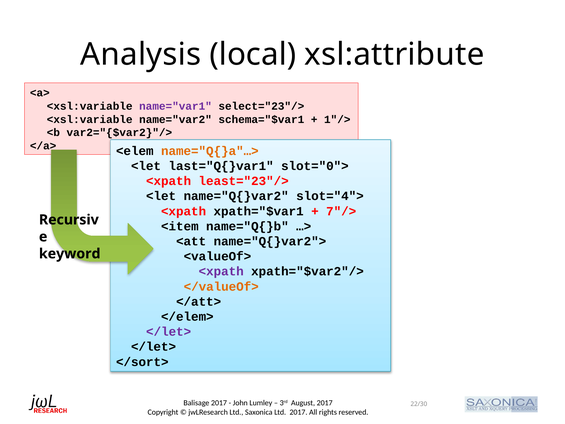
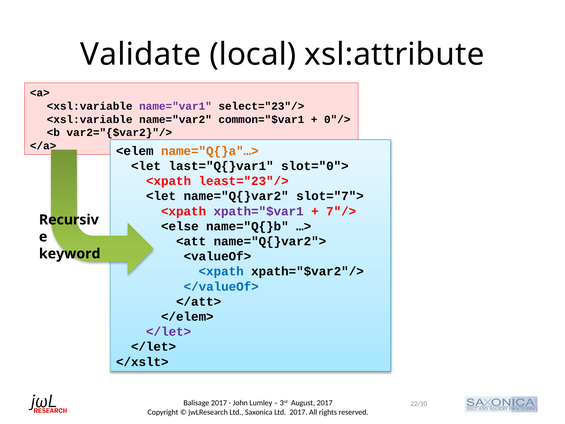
Analysis: Analysis -> Validate
schema="$var1: schema="$var1 -> common="$var1
1"/>: 1"/> -> 0"/>
slot="4">: slot="4"> -> slot="7">
xpath="$var1 colour: black -> purple
<item: <item -> <else
<xpath at (221, 271) colour: purple -> blue
</valueOf> colour: orange -> blue
</sort>: </sort> -> </xslt>
